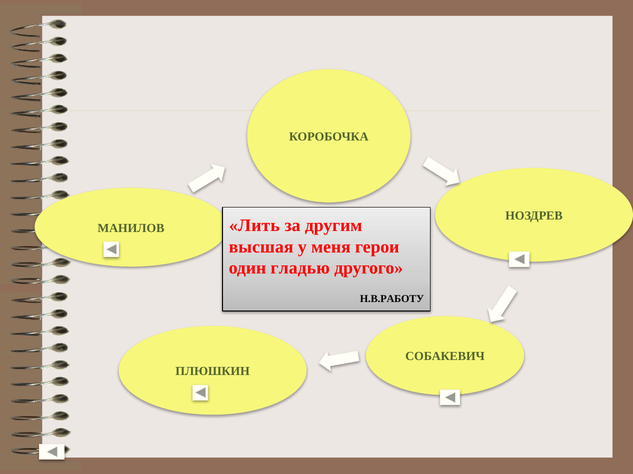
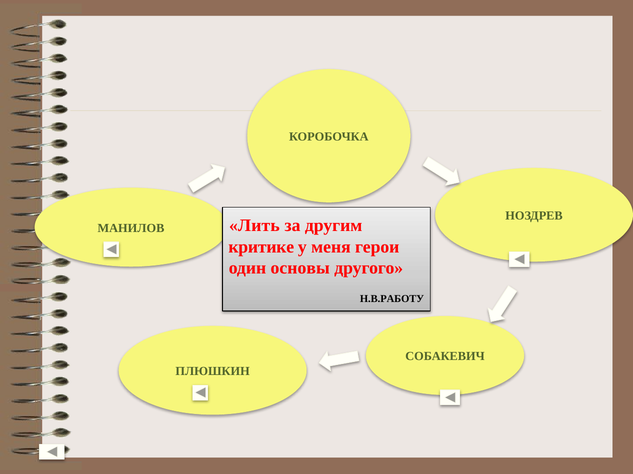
высшая: высшая -> критике
гладью: гладью -> основы
